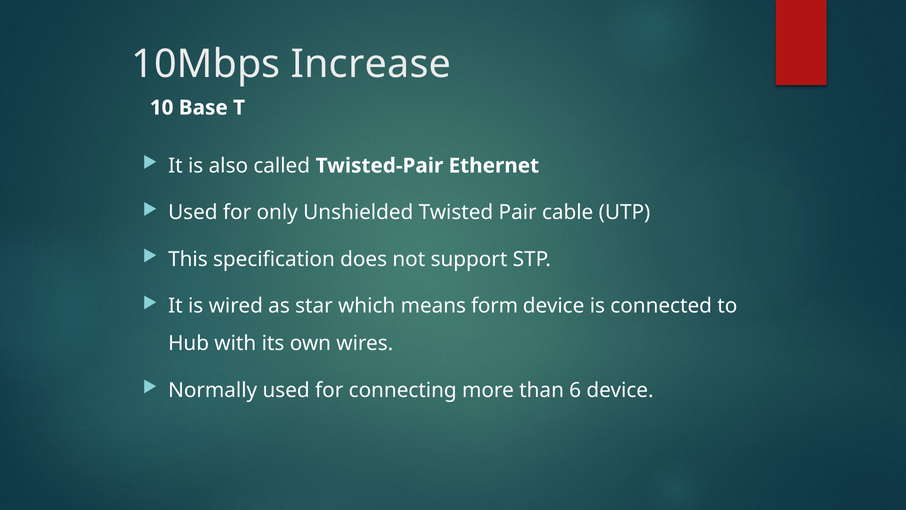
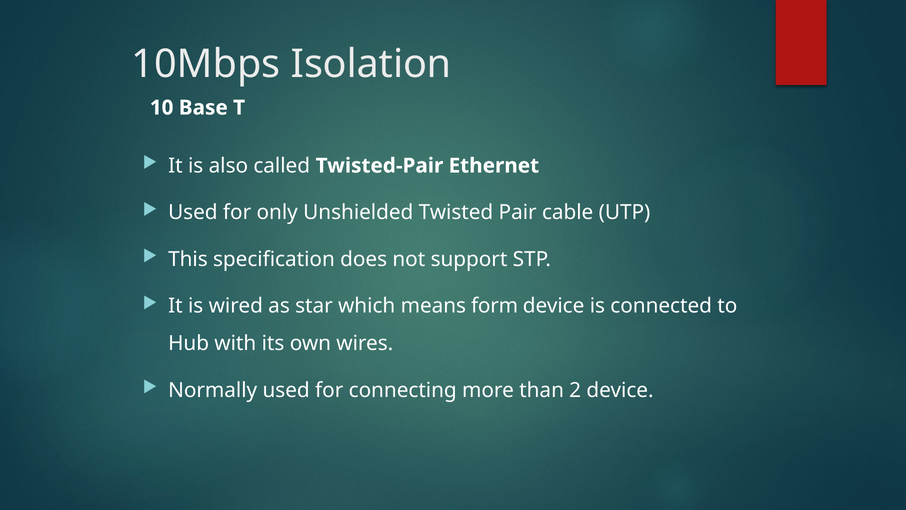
Increase: Increase -> Isolation
6: 6 -> 2
